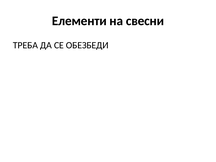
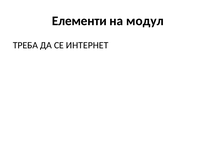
свесни: свесни -> модул
ОБЕЗБЕДИ: ОБЕЗБЕДИ -> ИНТЕРНЕТ
